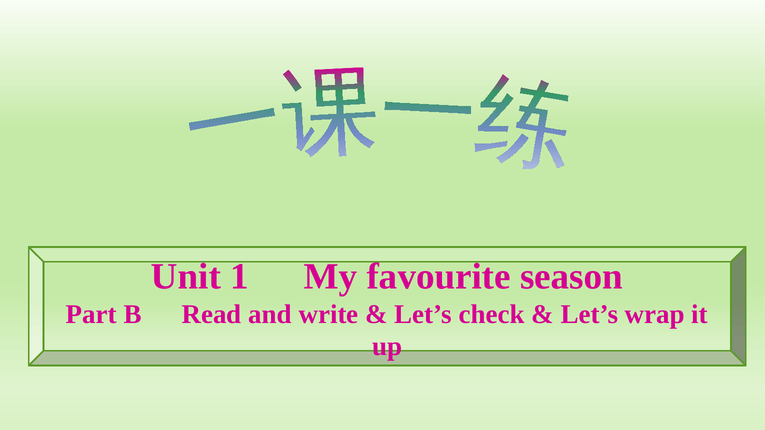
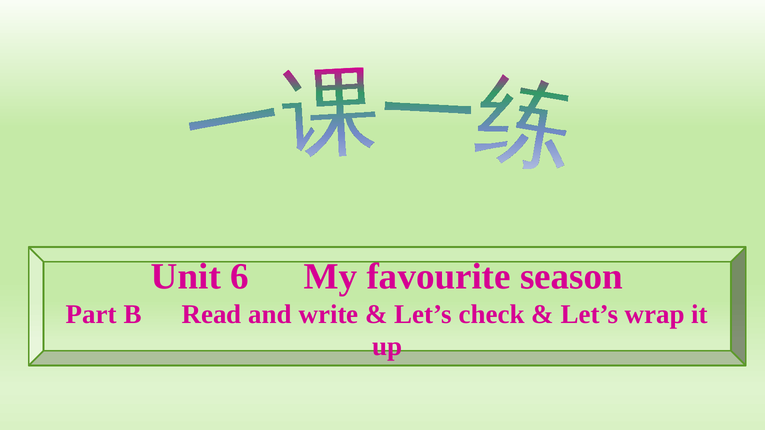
1: 1 -> 6
